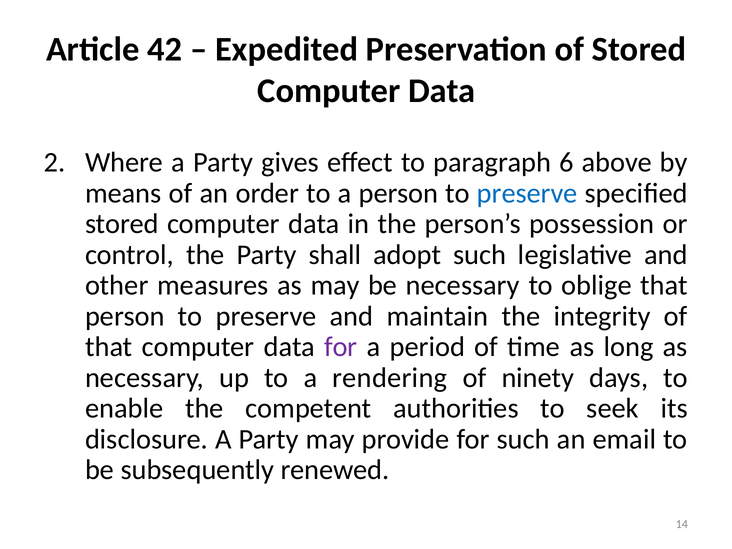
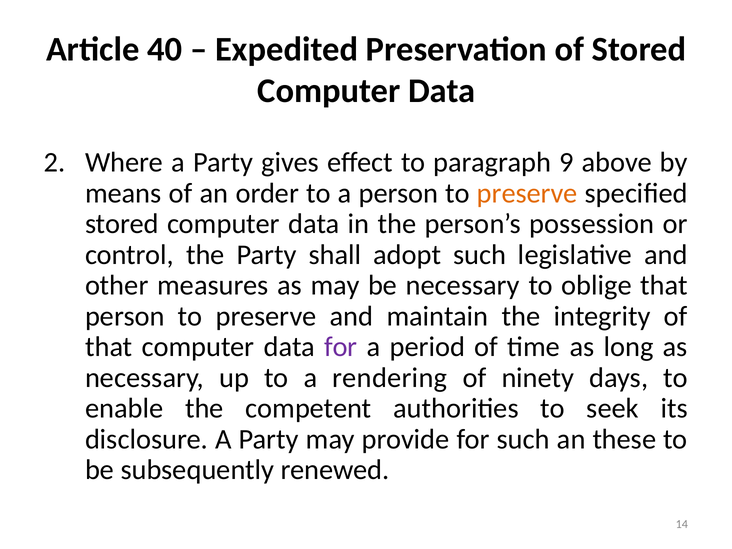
42: 42 -> 40
6: 6 -> 9
preserve at (527, 193) colour: blue -> orange
email: email -> these
